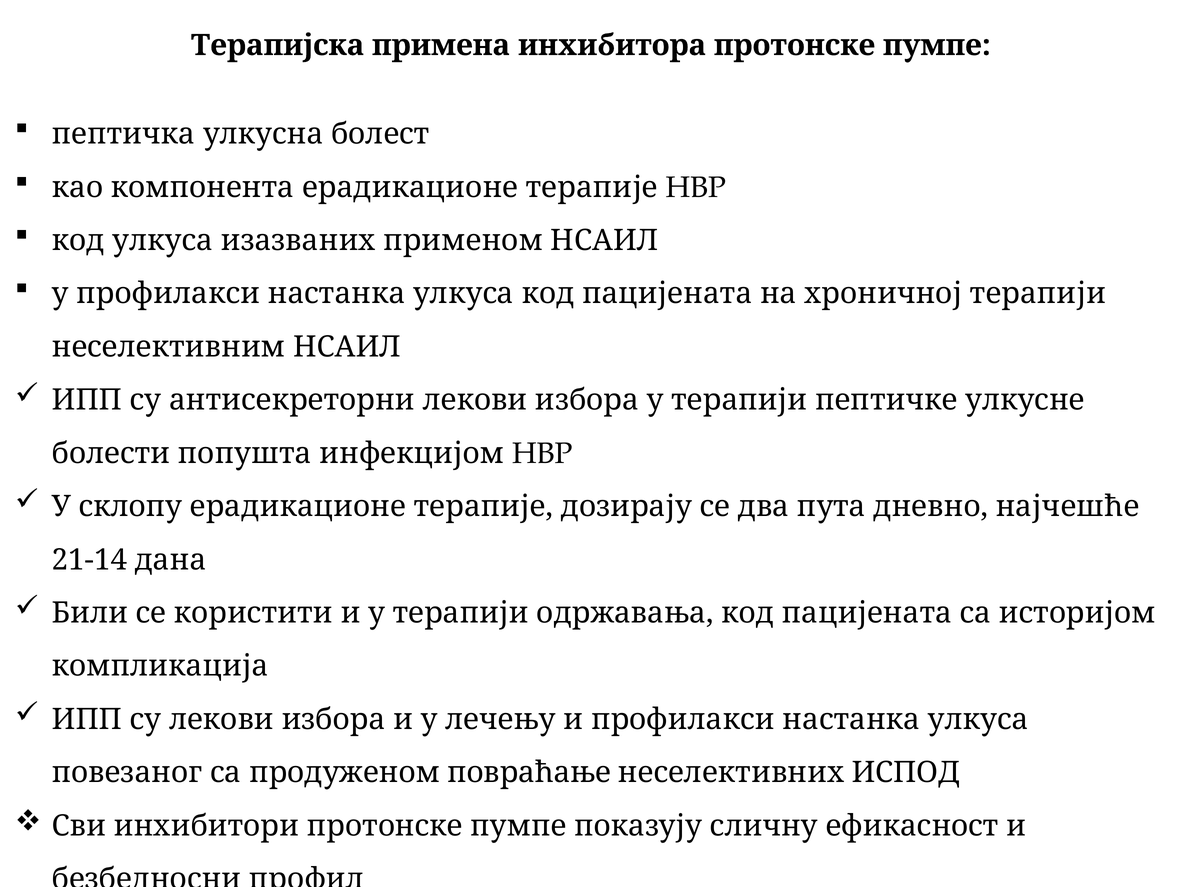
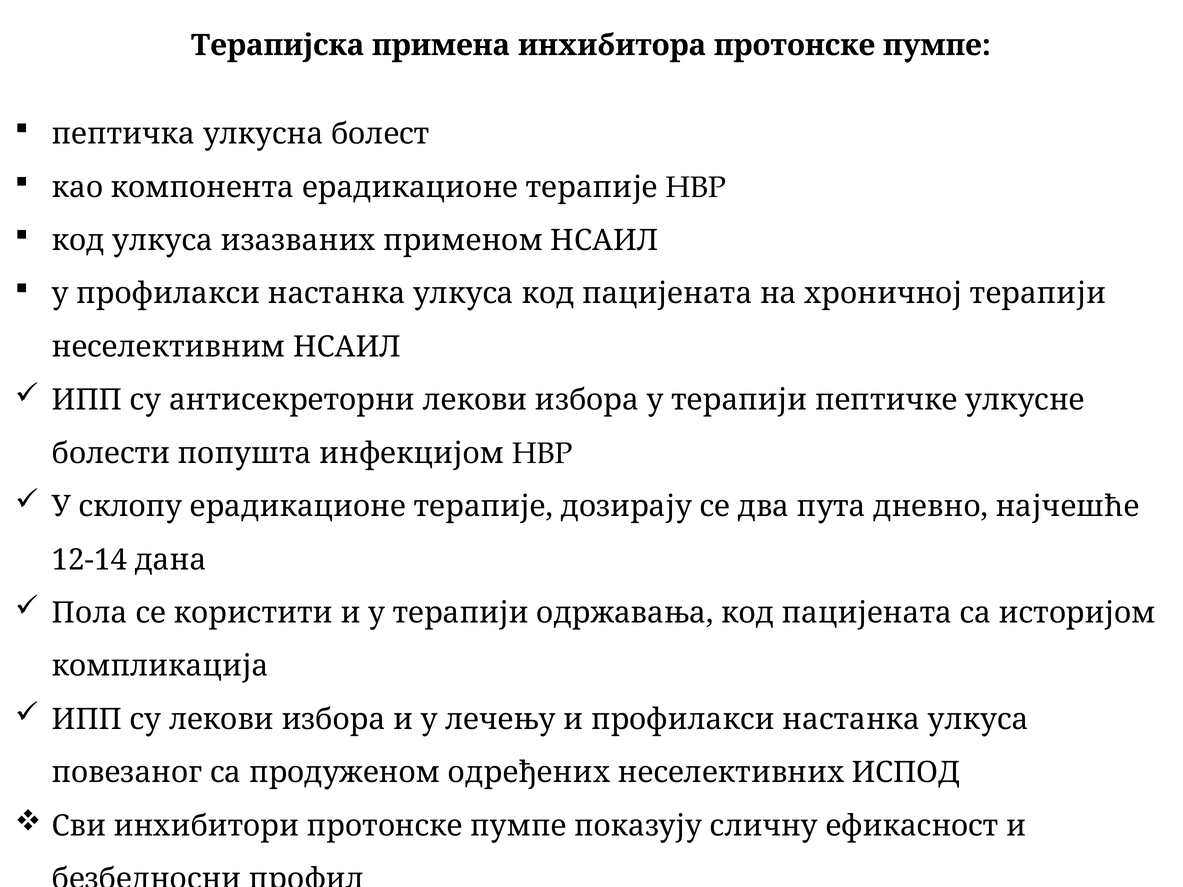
21-14: 21-14 -> 12-14
Били: Били -> Пола
повраћање: повраћање -> одређених
